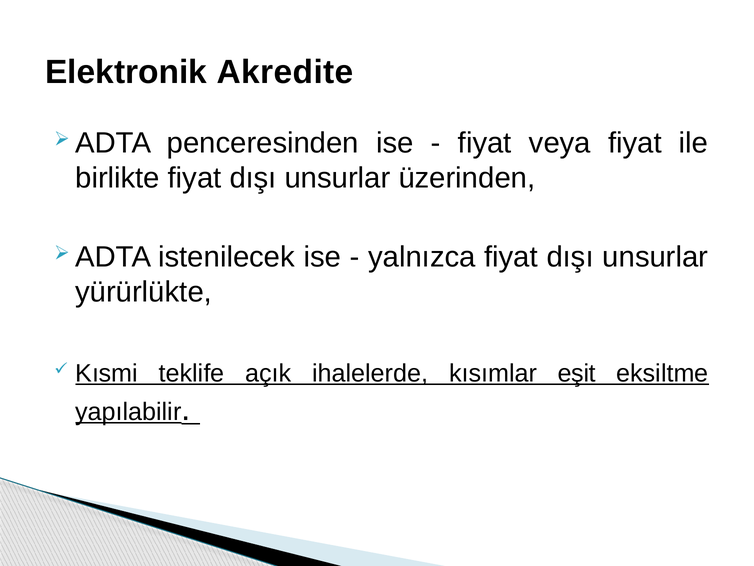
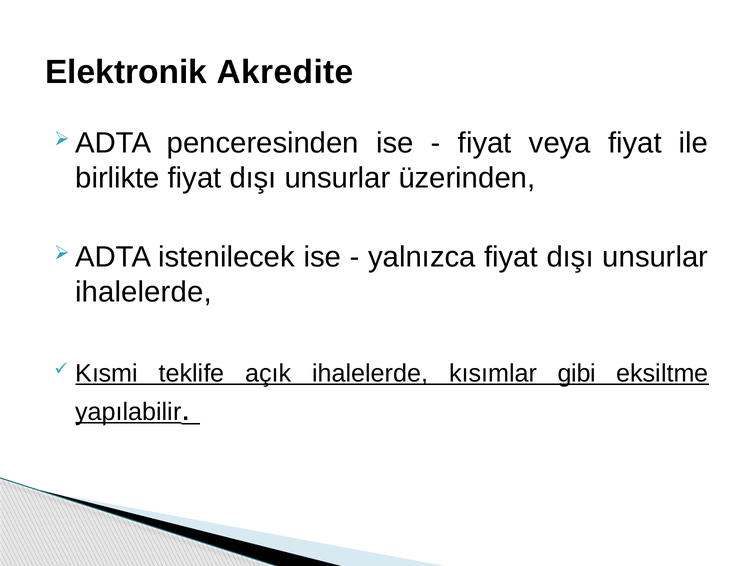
yürürlükte at (144, 292): yürürlükte -> ihalelerde
eşit: eşit -> gibi
